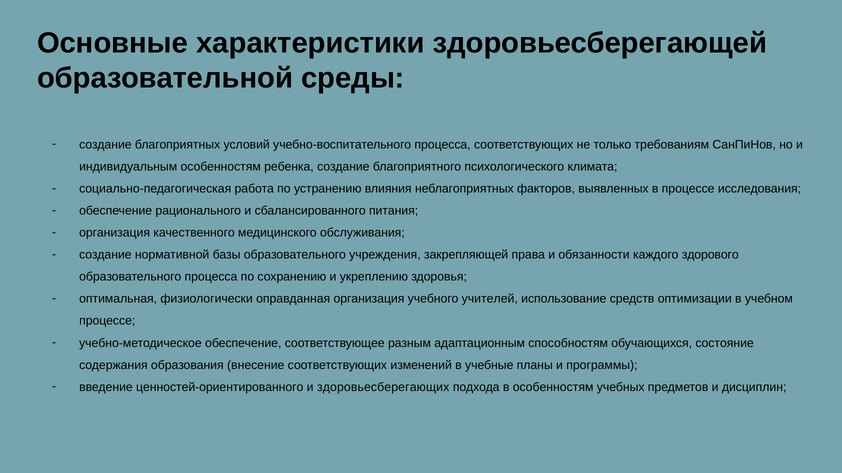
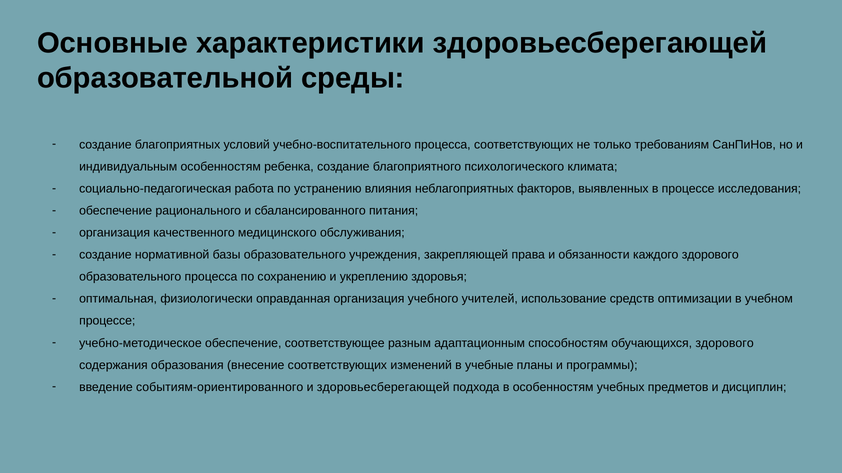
обучающихся состояние: состояние -> здорового
ценностей-ориентированного: ценностей-ориентированного -> событиям-ориентированного
и здоровьесберегающих: здоровьесберегающих -> здоровьесберегающей
